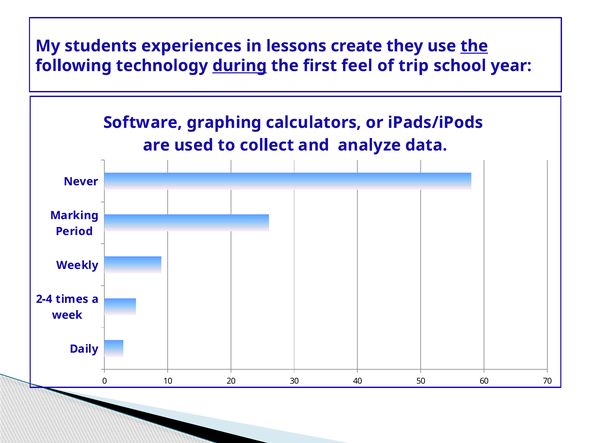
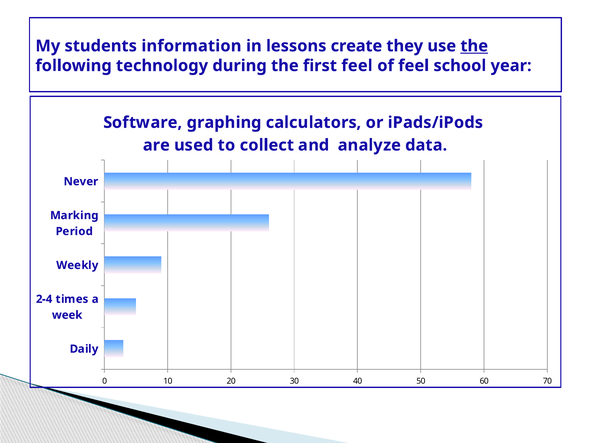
experiences: experiences -> information
during underline: present -> none
of trip: trip -> feel
